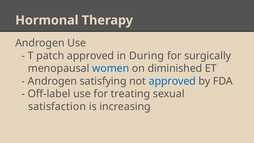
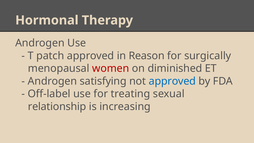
During: During -> Reason
women colour: blue -> red
satisfaction: satisfaction -> relationship
